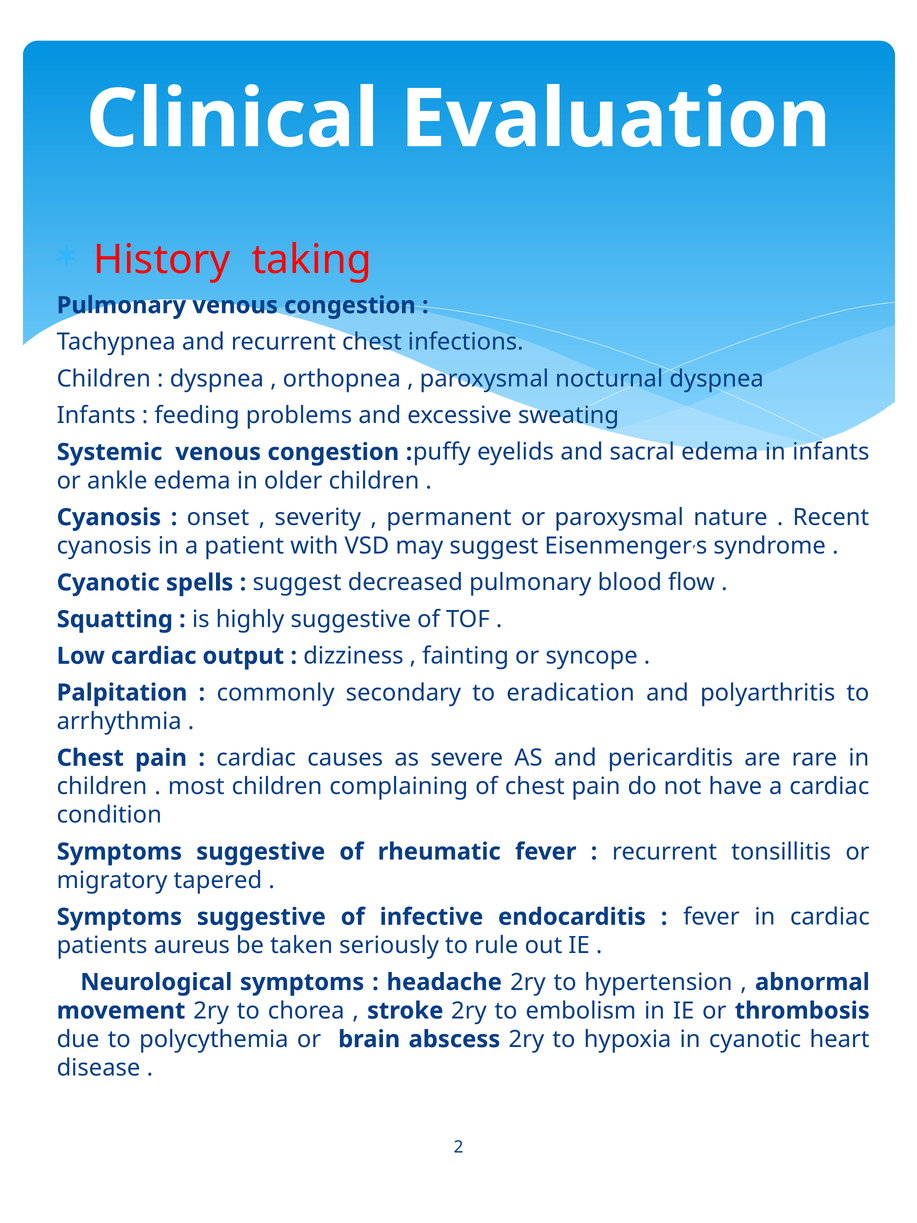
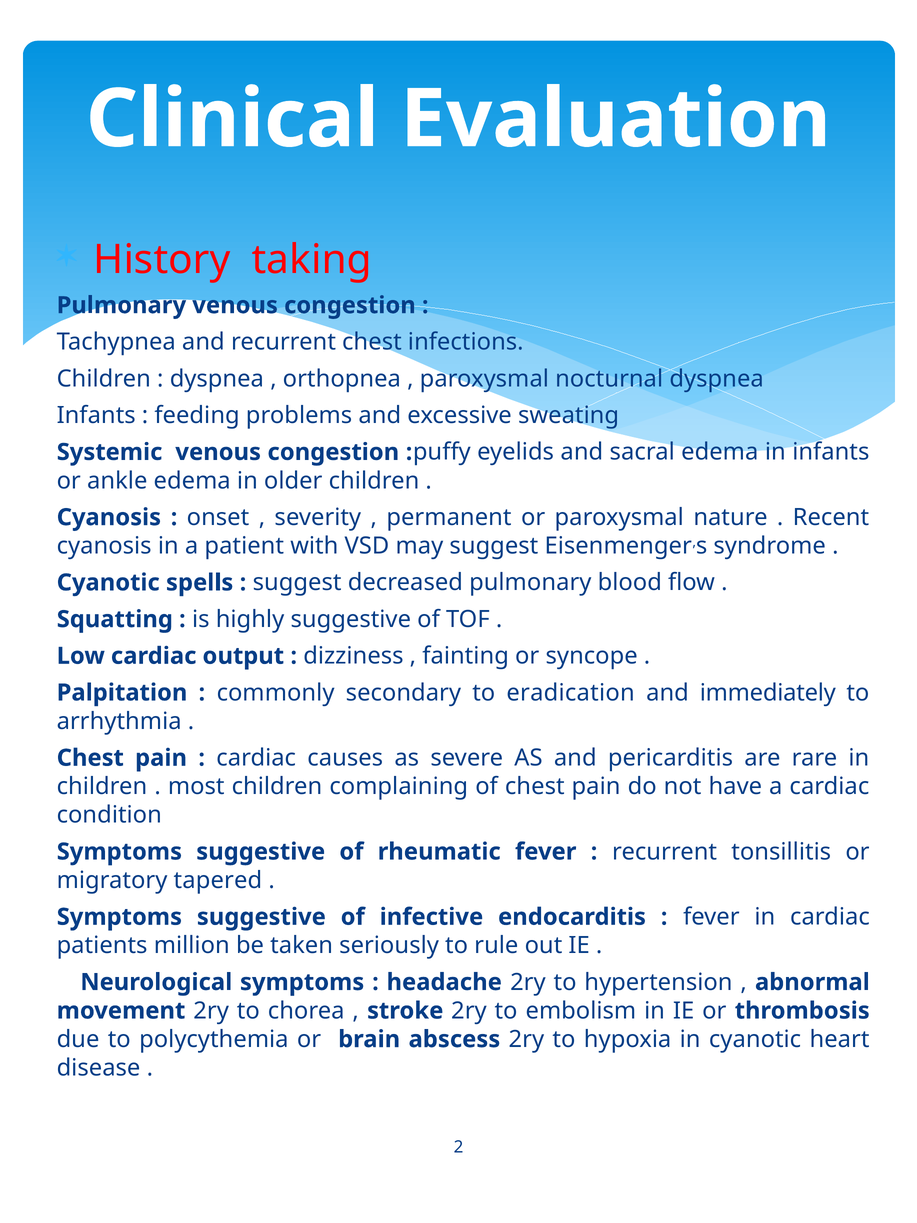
polyarthritis: polyarthritis -> immediately
aureus: aureus -> million
